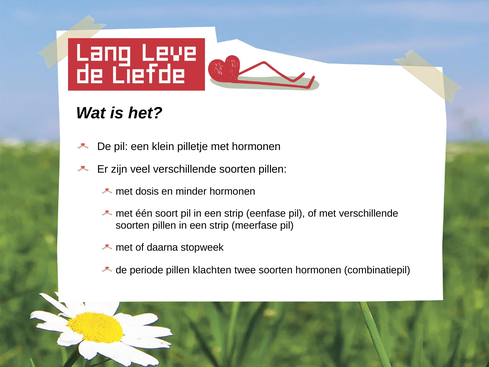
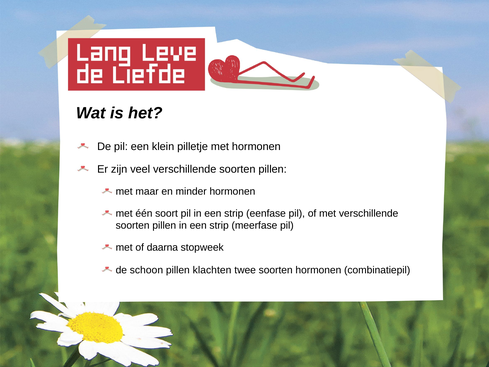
dosis: dosis -> maar
periode: periode -> schoon
